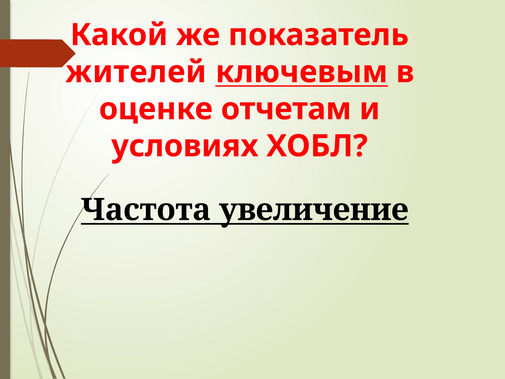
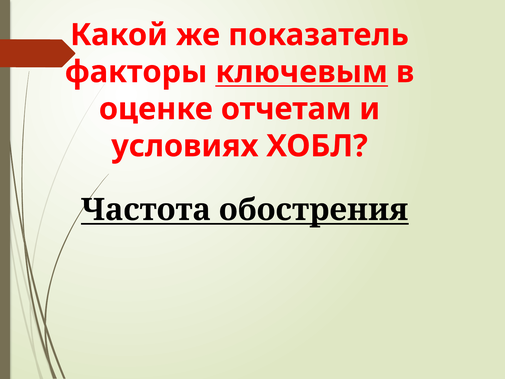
жителей: жителей -> факторы
увеличение: увеличение -> обострения
